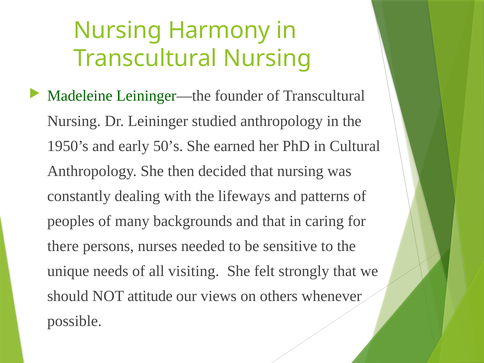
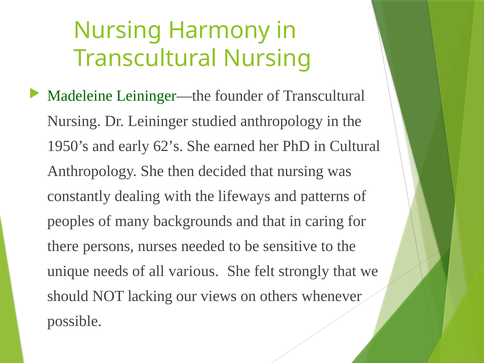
50’s: 50’s -> 62’s
visiting: visiting -> various
attitude: attitude -> lacking
